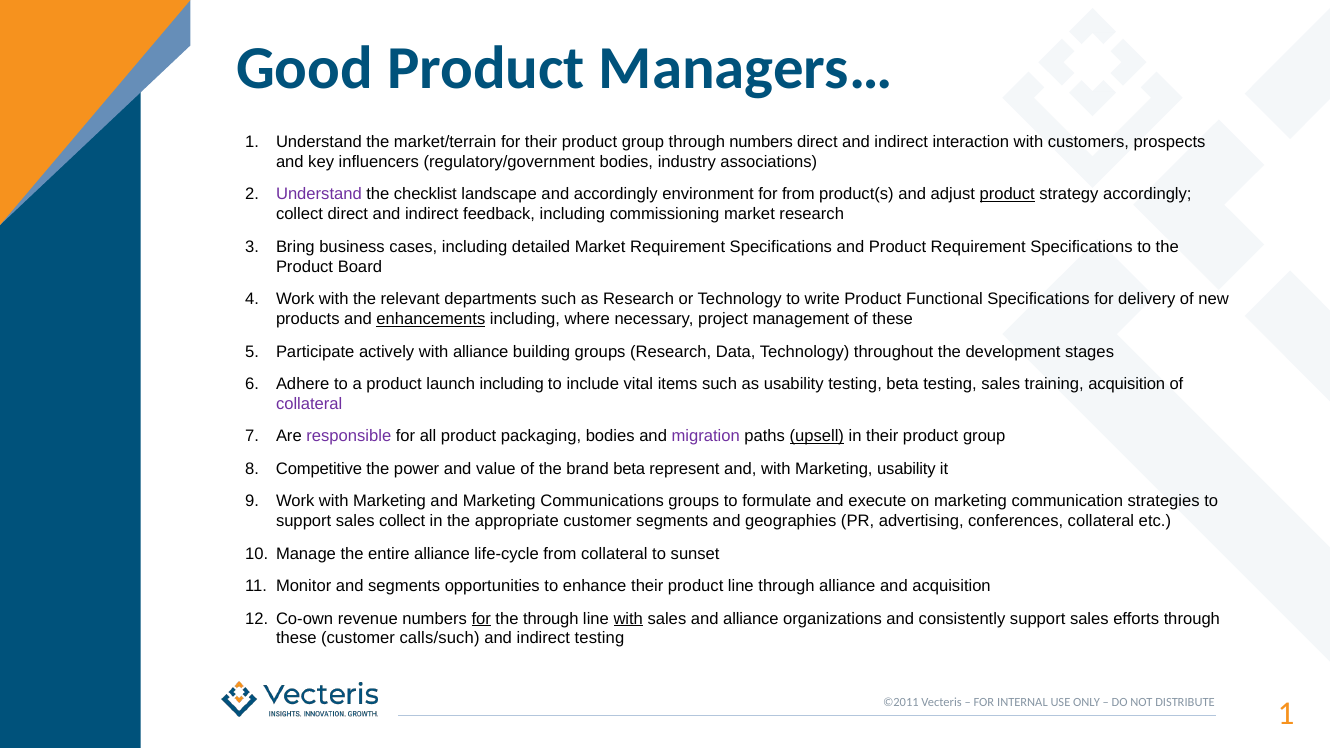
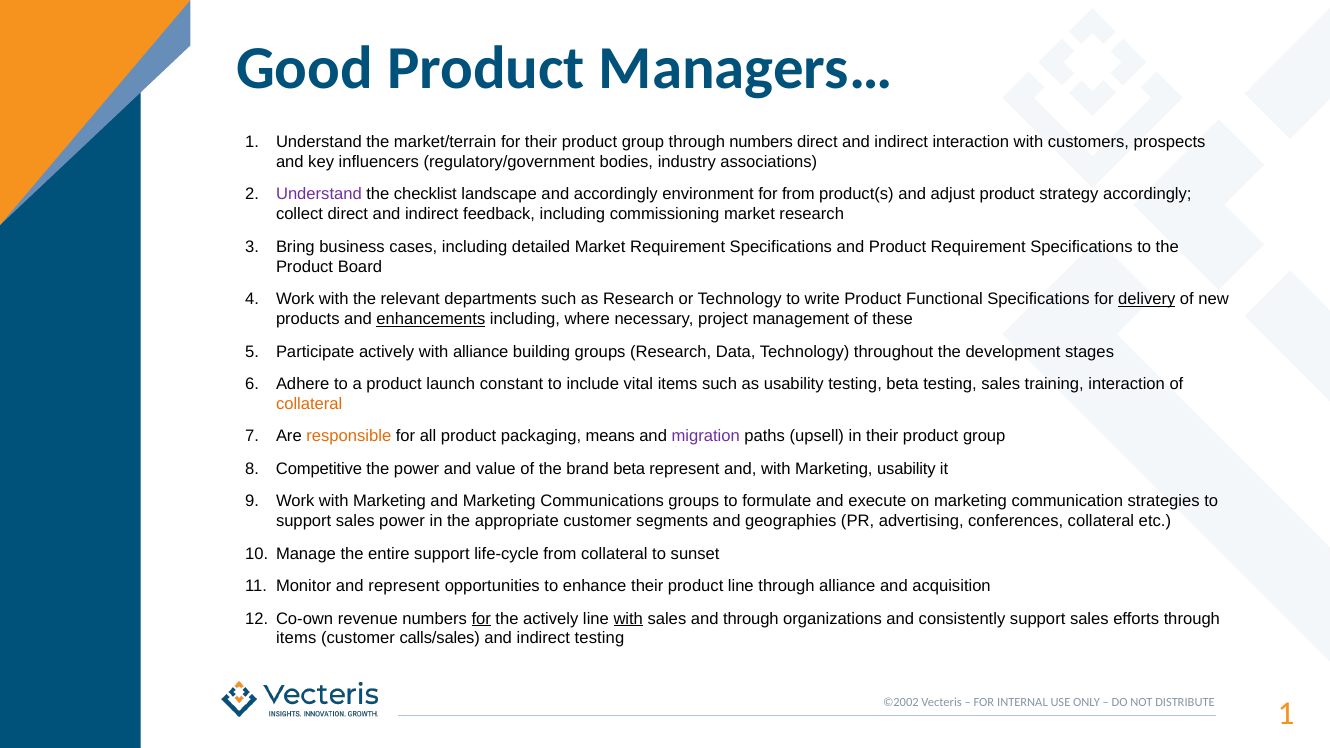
product at (1007, 194) underline: present -> none
delivery underline: none -> present
launch including: including -> constant
training acquisition: acquisition -> interaction
collateral at (309, 404) colour: purple -> orange
responsible colour: purple -> orange
packaging bodies: bodies -> means
upsell underline: present -> none
sales collect: collect -> power
entire alliance: alliance -> support
and segments: segments -> represent
the through: through -> actively
and alliance: alliance -> through
these at (296, 639): these -> items
calls/such: calls/such -> calls/sales
©2011: ©2011 -> ©2002
